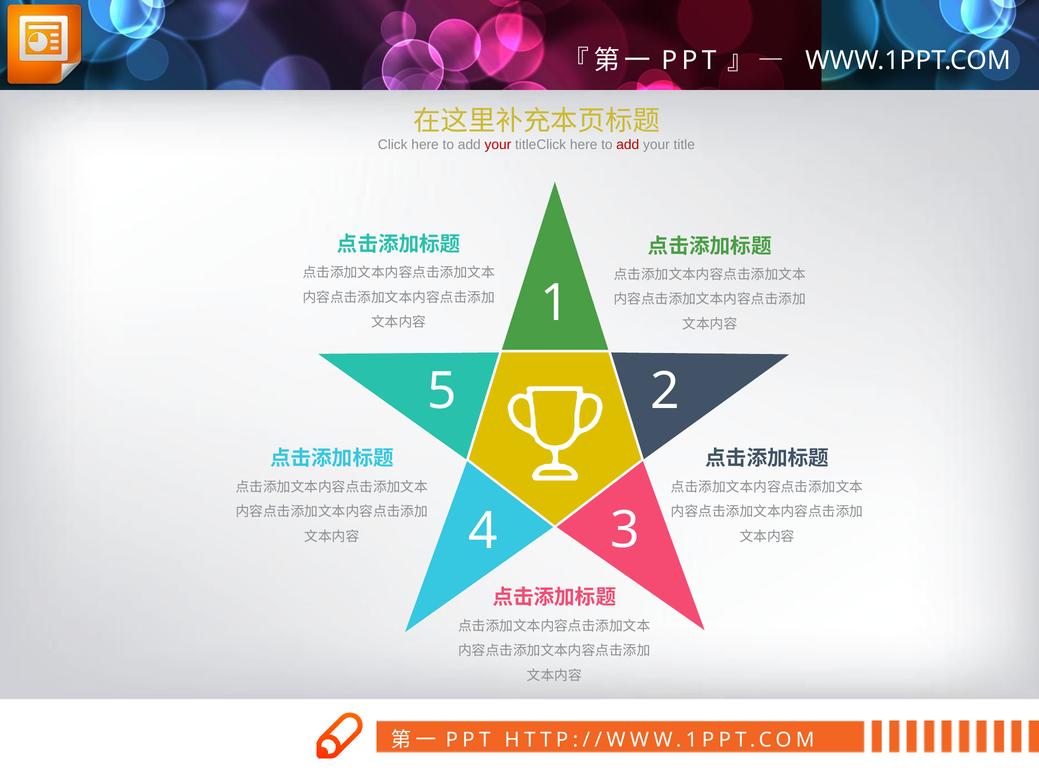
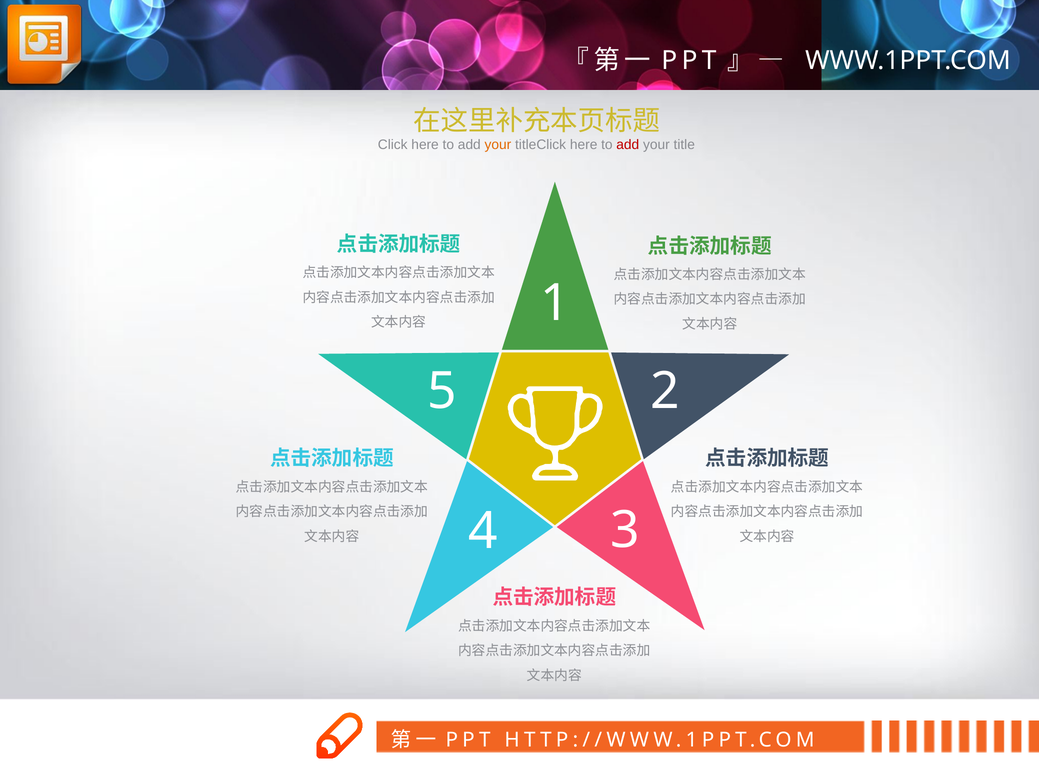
your at (498, 145) colour: red -> orange
